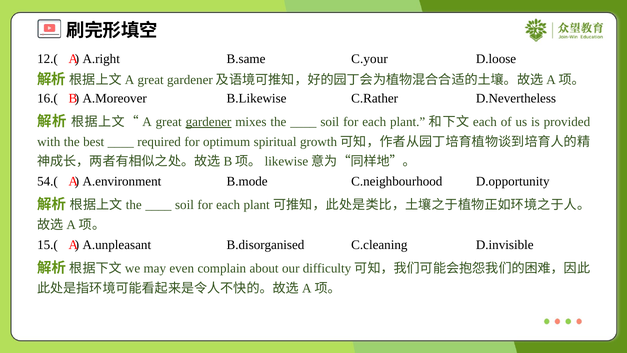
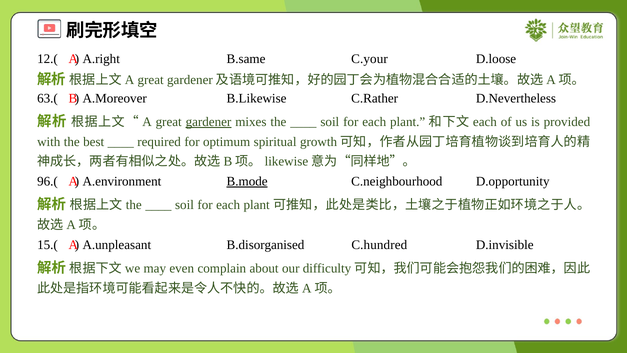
16.(: 16.( -> 63.(
54.(: 54.( -> 96.(
B.mode underline: none -> present
C.cleaning: C.cleaning -> C.hundred
